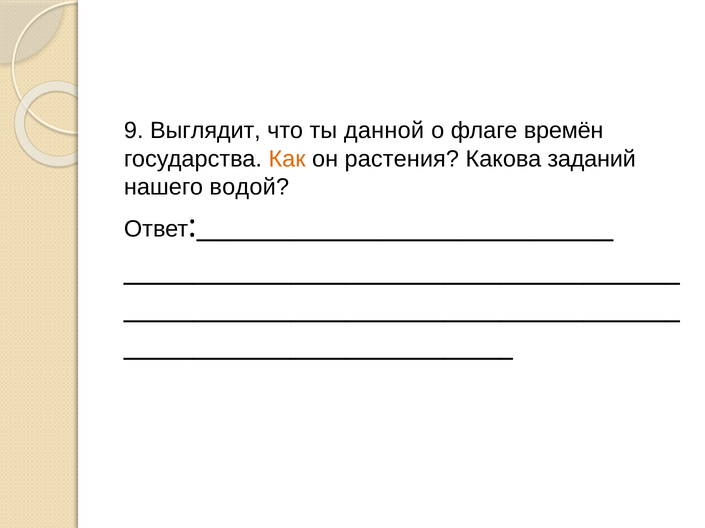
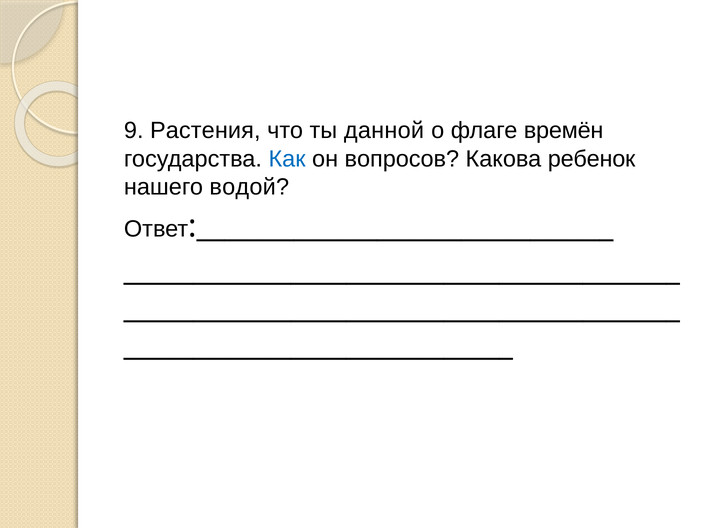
Выглядит: Выглядит -> Растения
Как colour: orange -> blue
растения: растения -> вопросов
заданий: заданий -> ребенок
